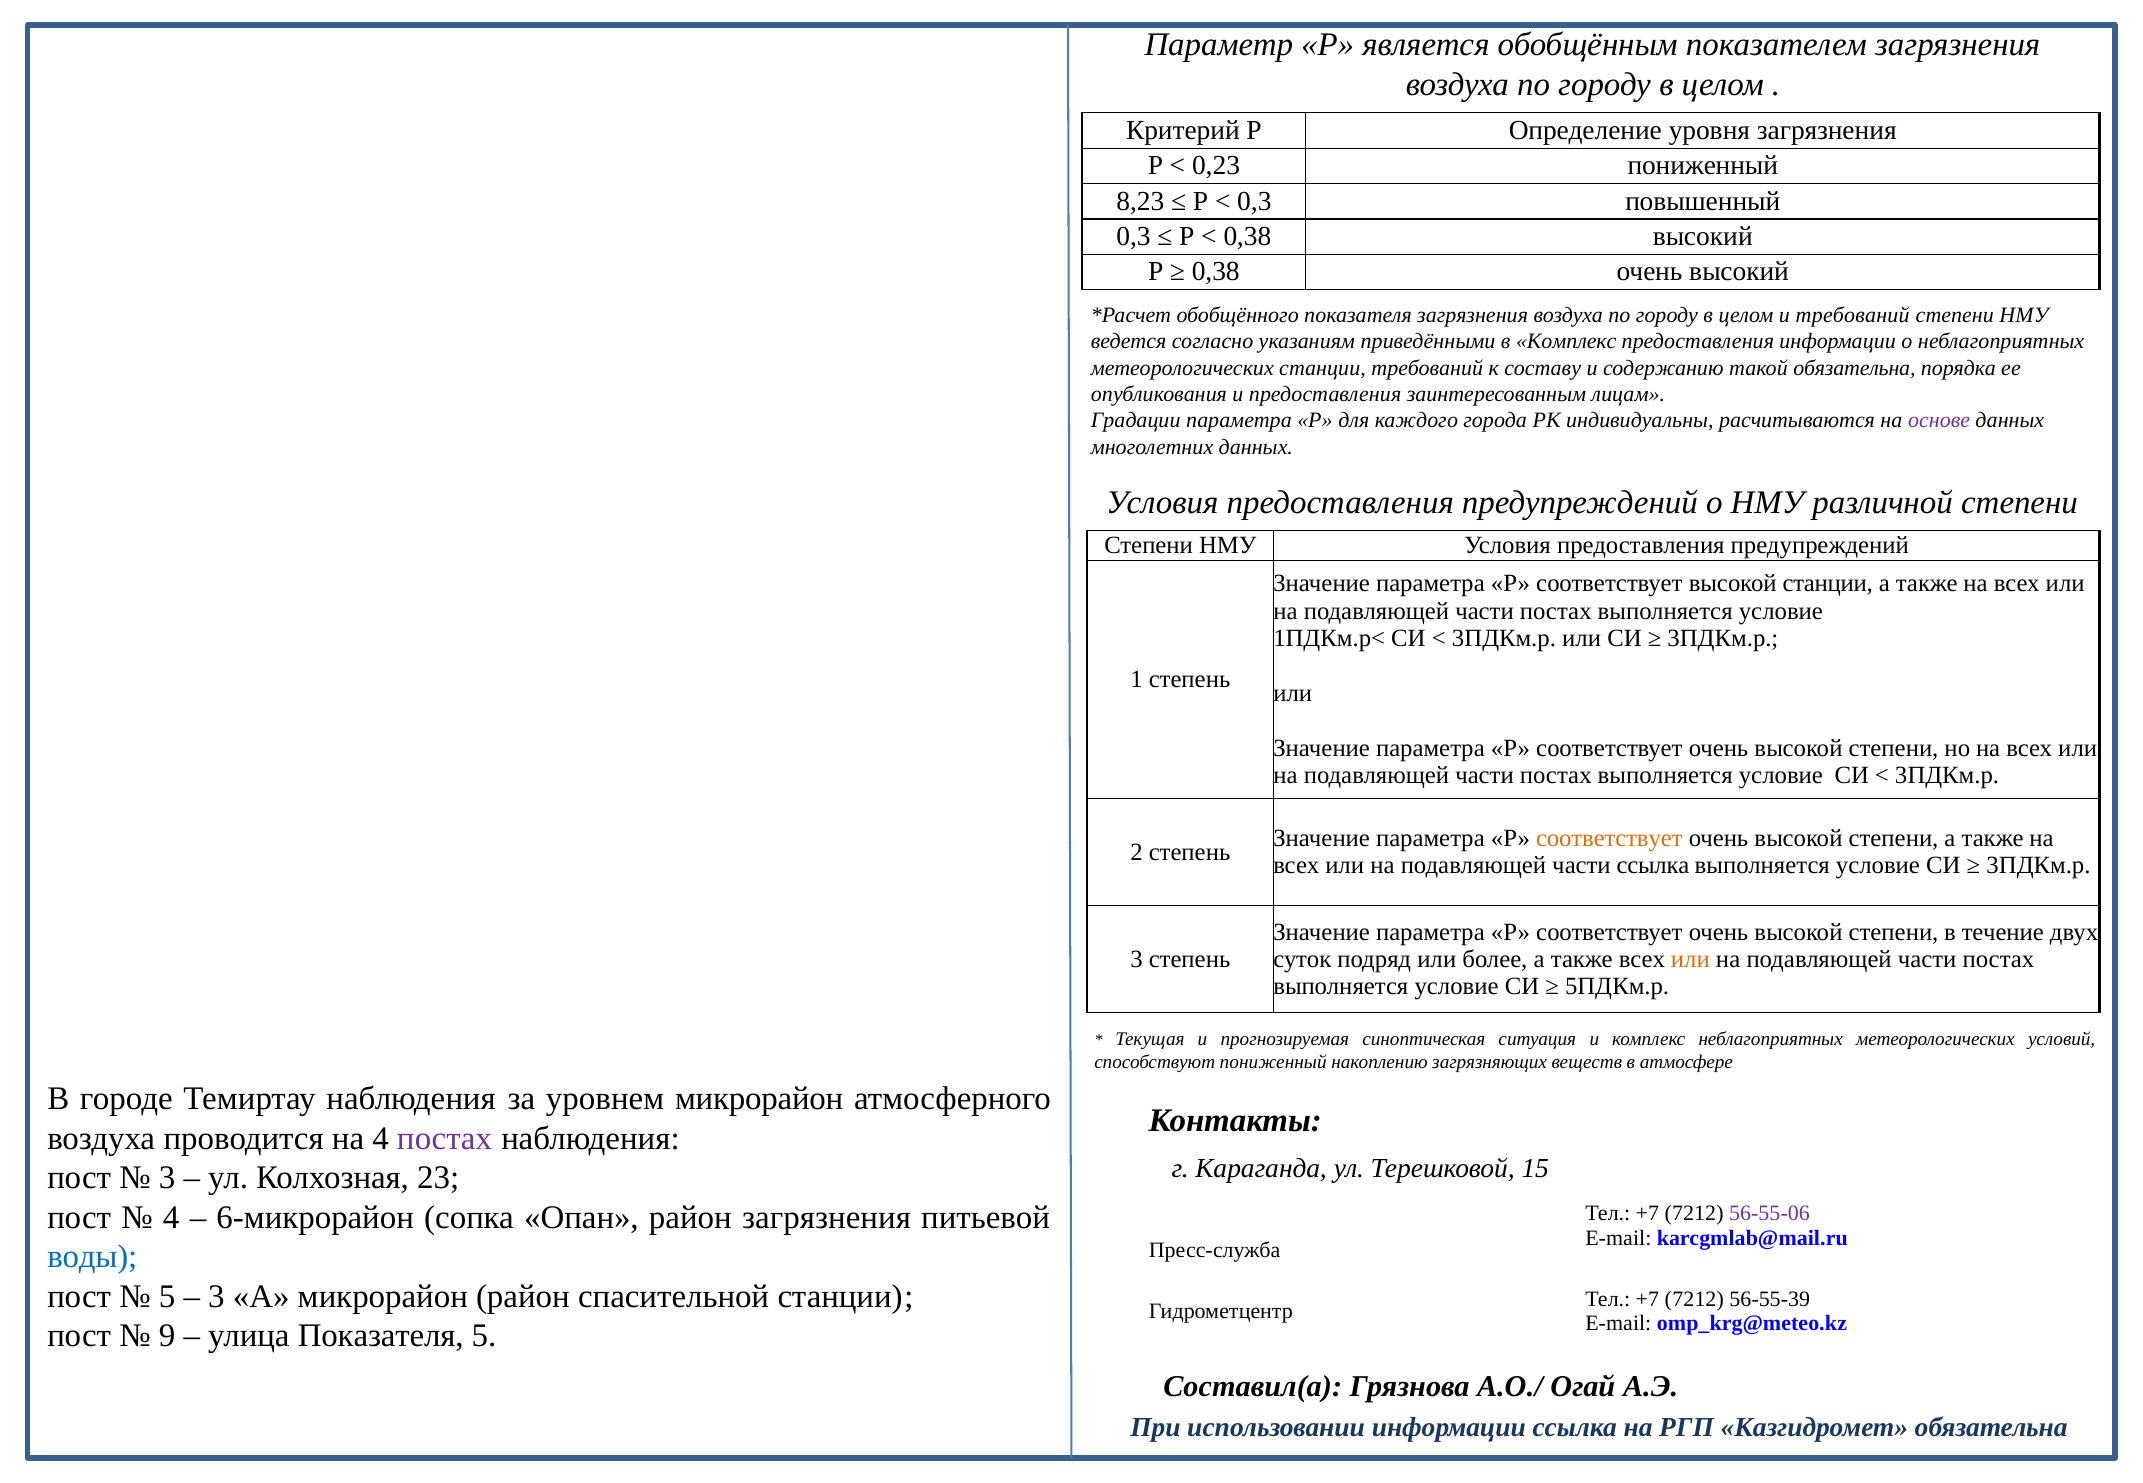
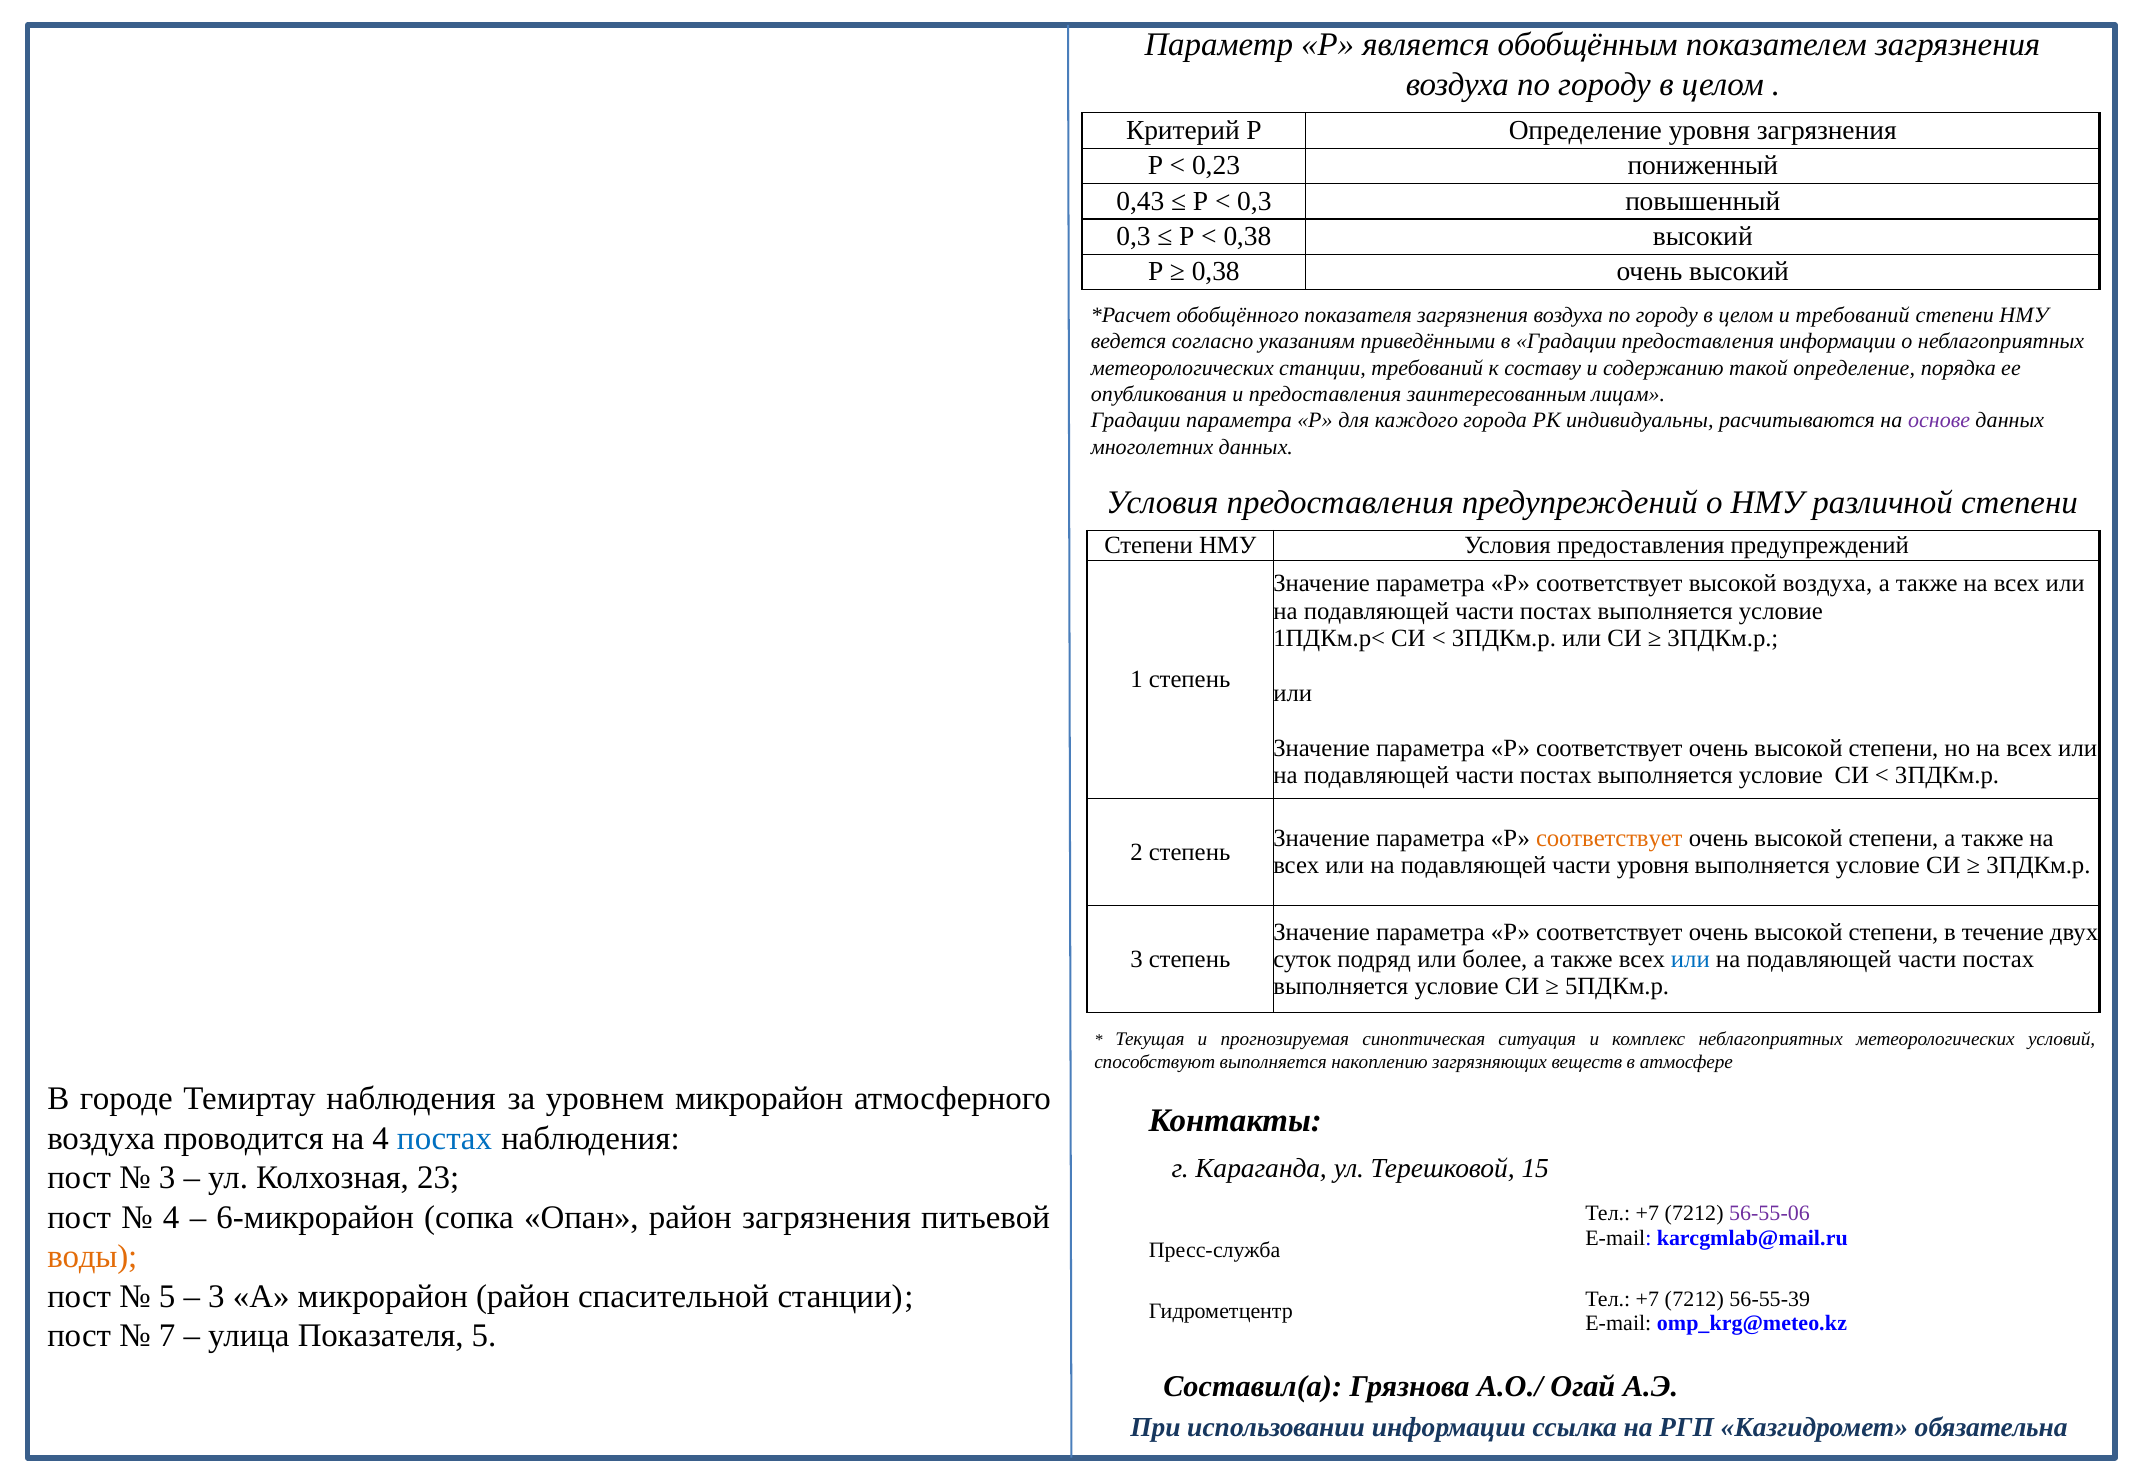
8,23: 8,23 -> 0,43
в Комплекс: Комплекс -> Градации
такой обязательна: обязательна -> определение
высокой станции: станции -> воздуха
части ссылка: ссылка -> уровня
или at (1690, 960) colour: orange -> blue
способствуют пониженный: пониженный -> выполняется
постах at (445, 1139) colour: purple -> blue
воды colour: blue -> orange
9: 9 -> 7
